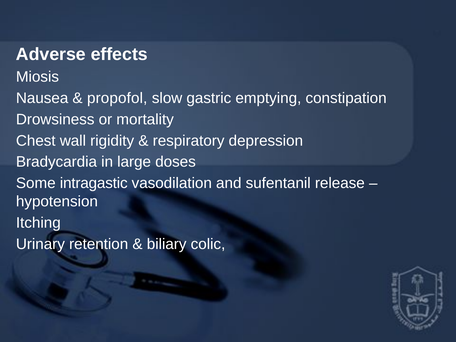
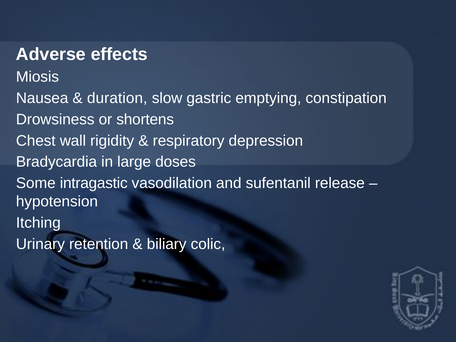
propofol: propofol -> duration
mortality: mortality -> shortens
